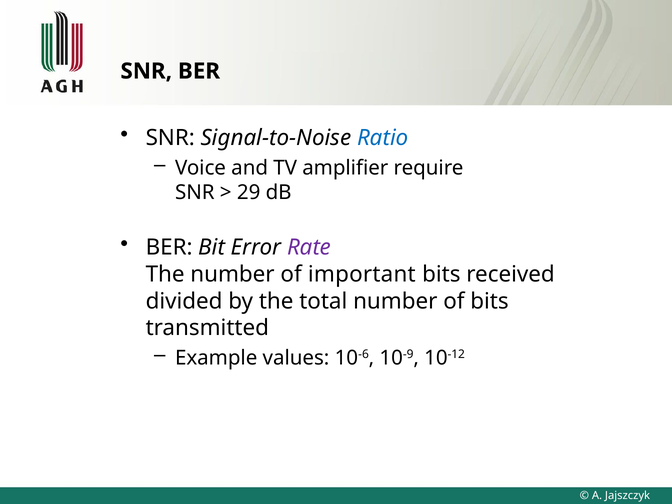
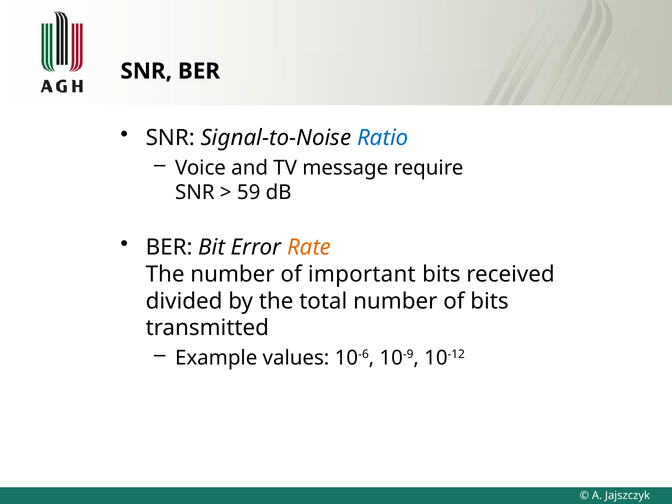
amplifier: amplifier -> message
29: 29 -> 59
Rate colour: purple -> orange
